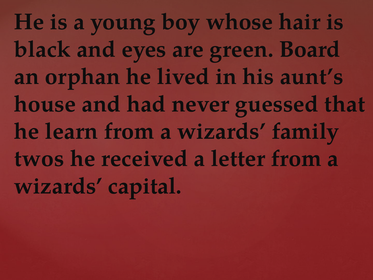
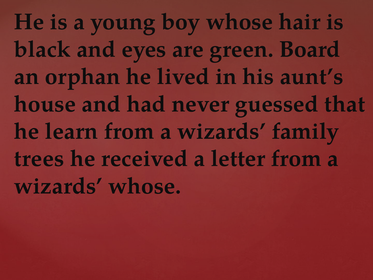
twos: twos -> trees
wizards capital: capital -> whose
